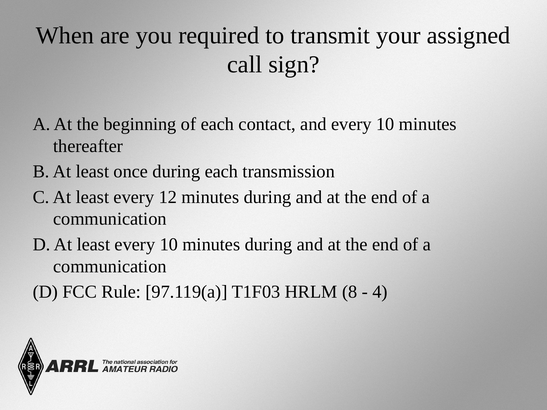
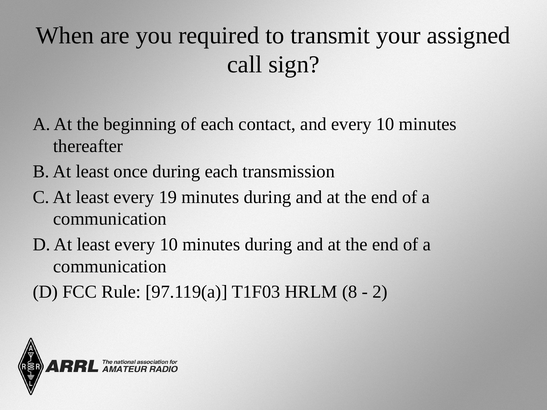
12: 12 -> 19
4: 4 -> 2
